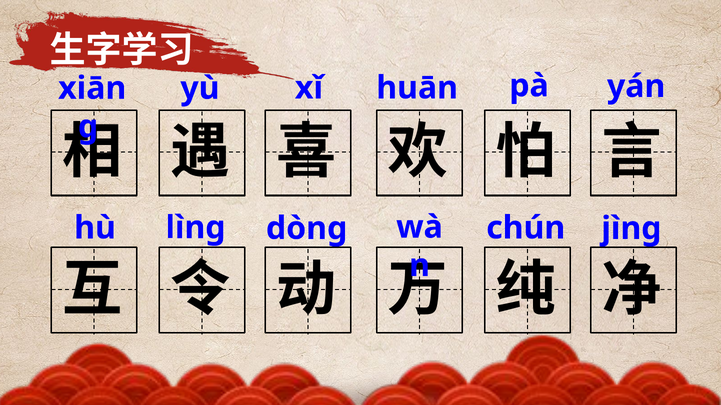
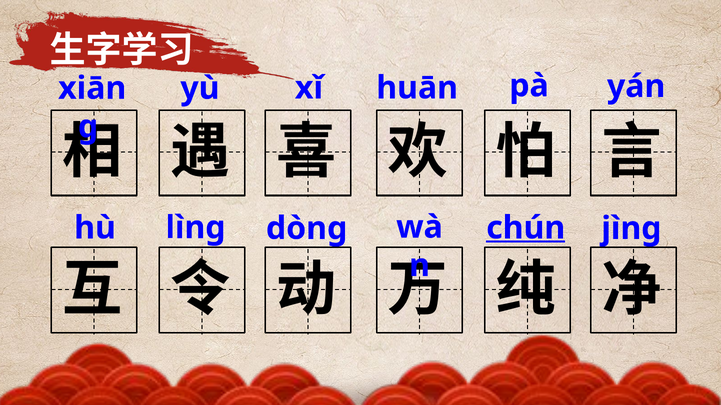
chún underline: none -> present
